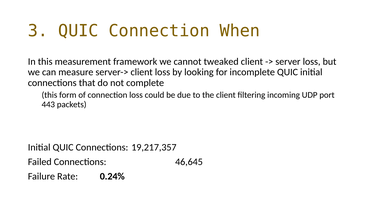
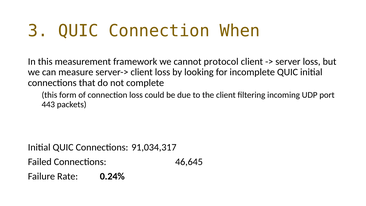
tweaked: tweaked -> protocol
19,217,357: 19,217,357 -> 91,034,317
